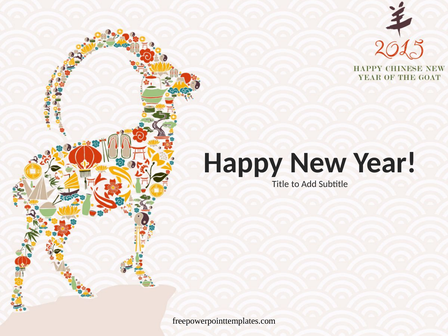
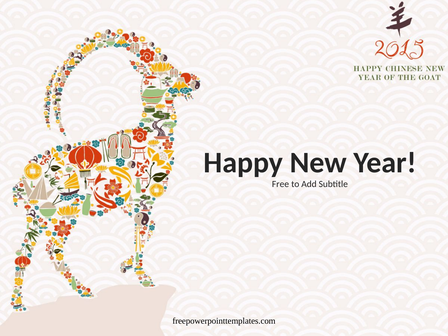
Title: Title -> Free
